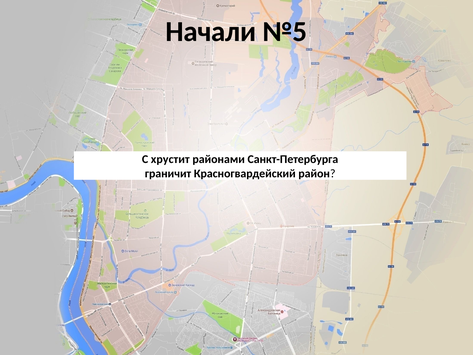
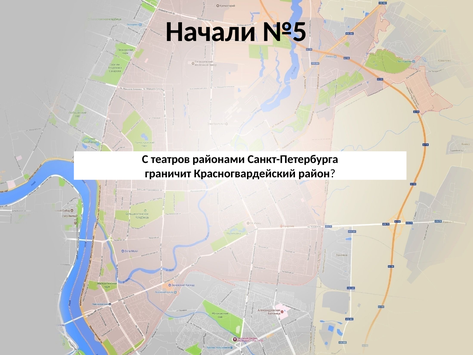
хрустит: хрустит -> театров
